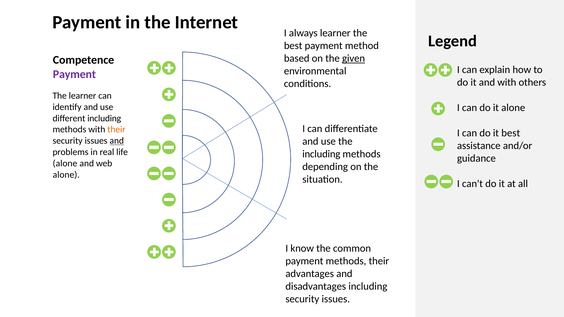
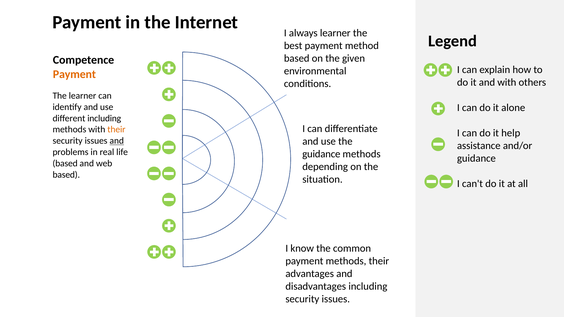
given underline: present -> none
Payment at (74, 74) colour: purple -> orange
it best: best -> help
including at (321, 154): including -> guidance
alone at (65, 163): alone -> based
alone at (66, 175): alone -> based
